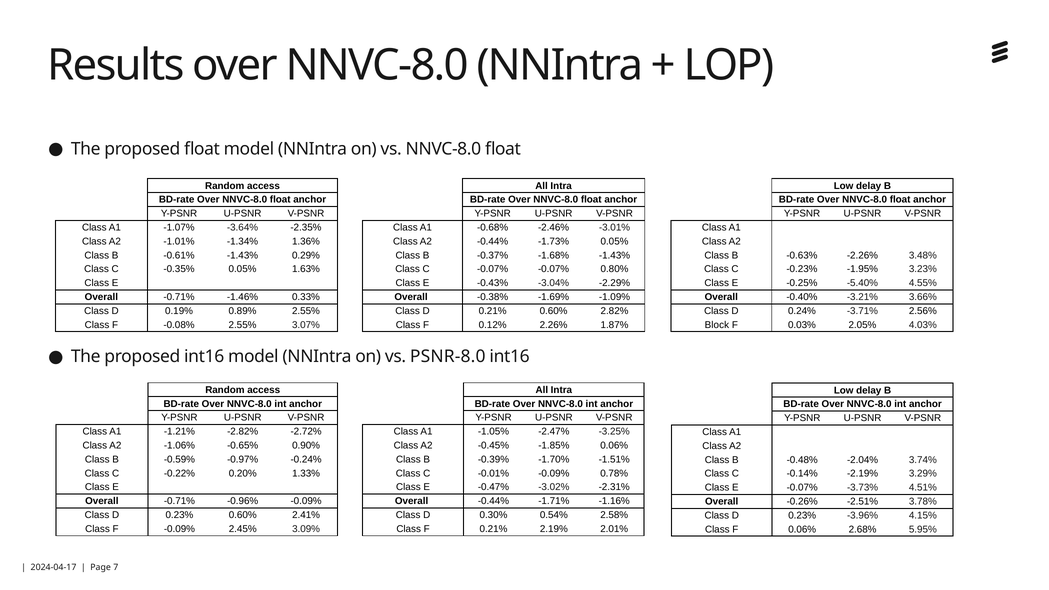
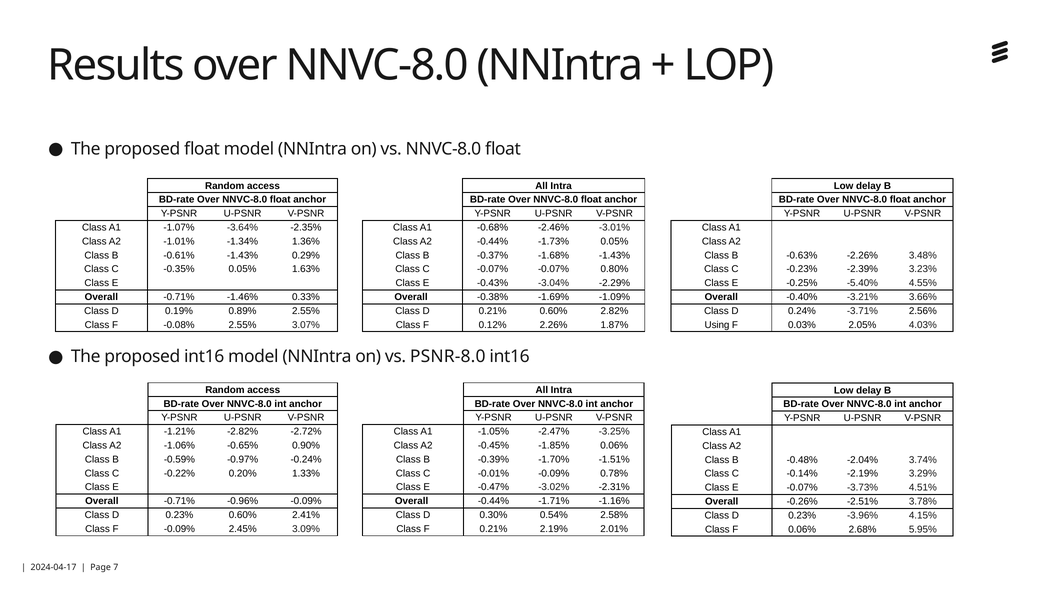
-1.95%: -1.95% -> -2.39%
Block: Block -> Using
